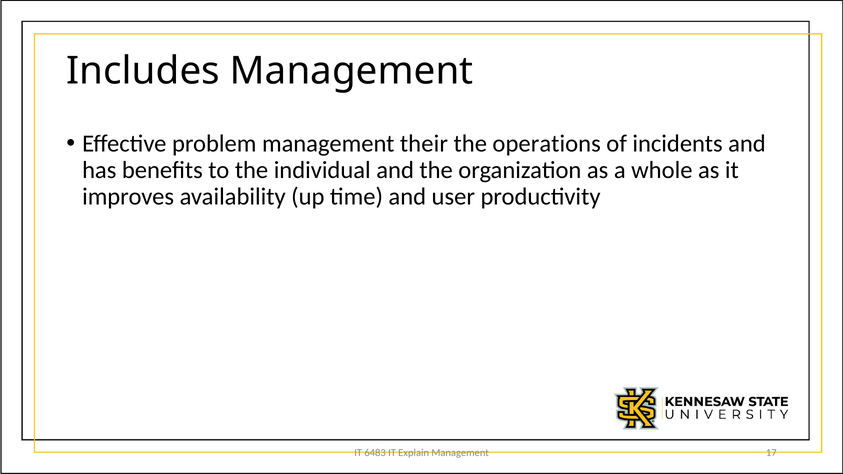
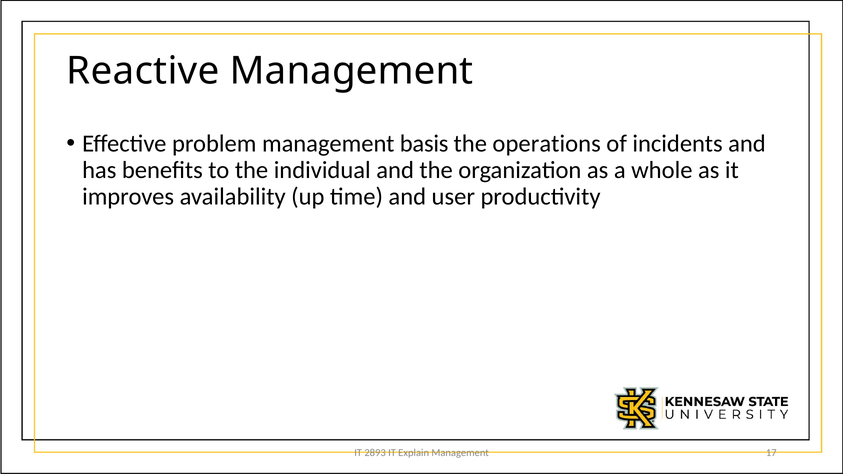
Includes: Includes -> Reactive
their: their -> basis
6483: 6483 -> 2893
